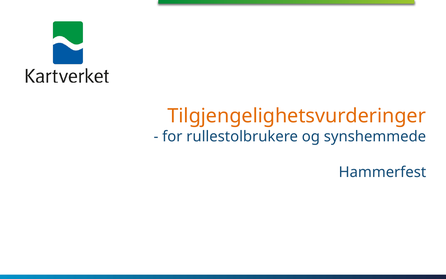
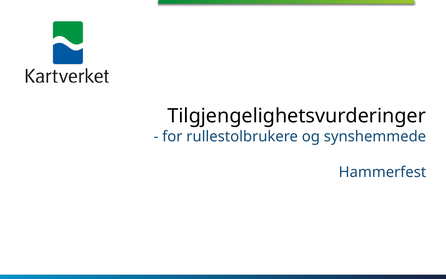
Tilgjengelighetsvurderinger colour: orange -> black
